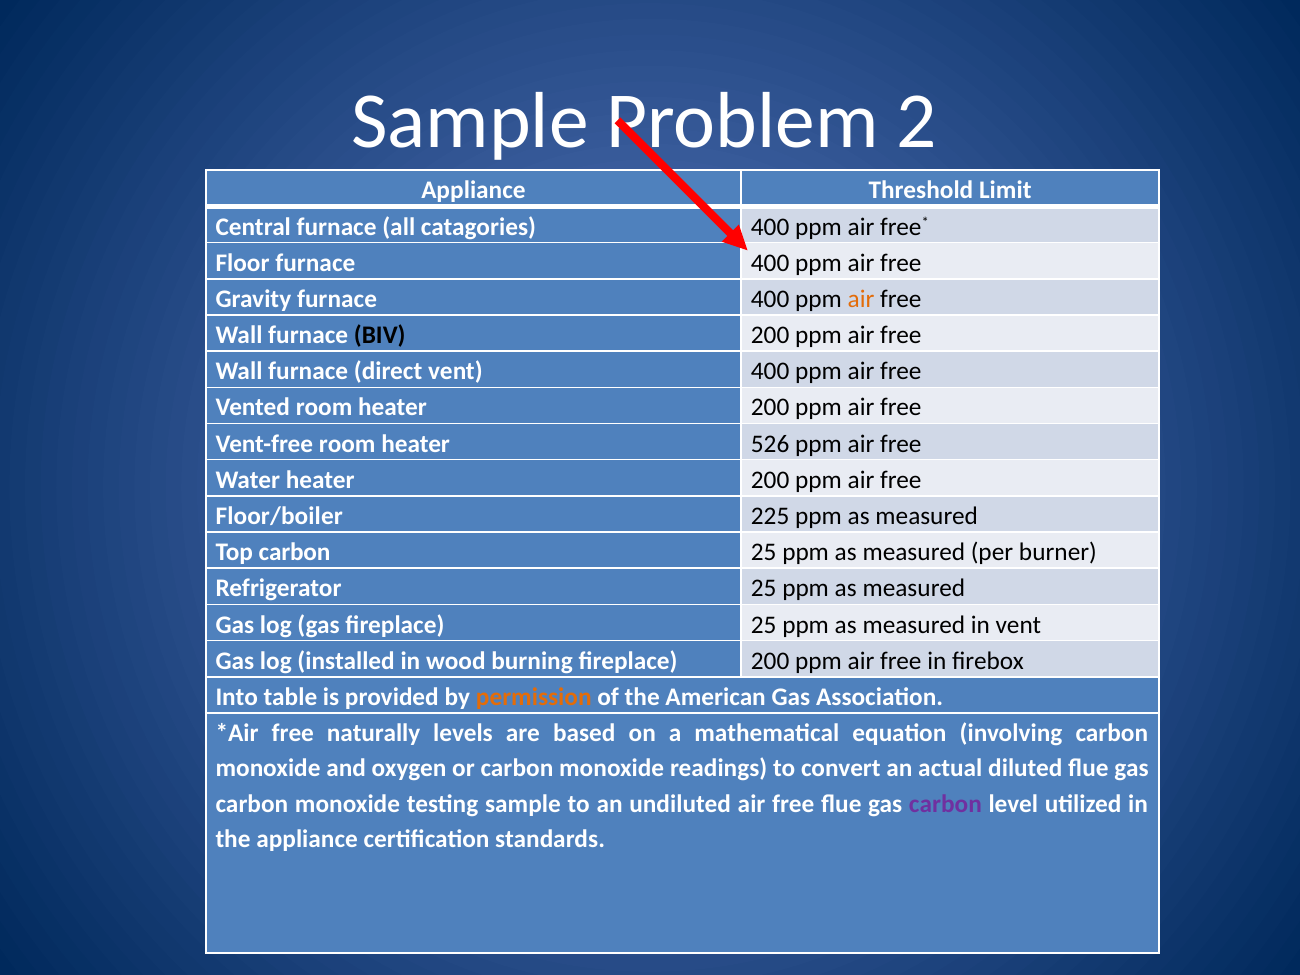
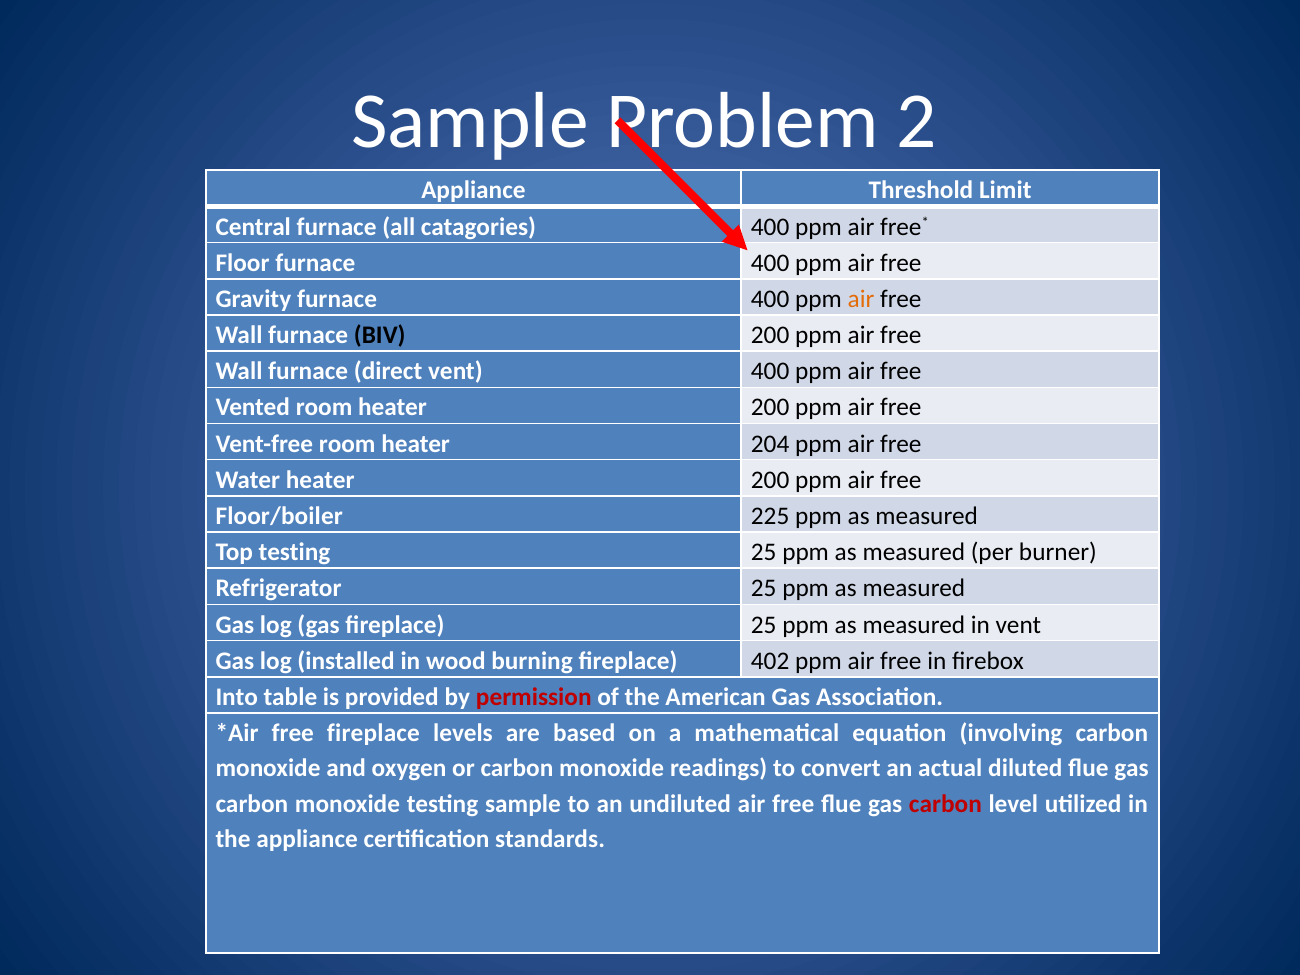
526: 526 -> 204
Top carbon: carbon -> testing
fireplace 200: 200 -> 402
permission colour: orange -> red
free naturally: naturally -> fireplace
carbon at (945, 804) colour: purple -> red
